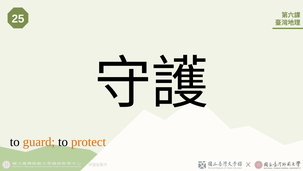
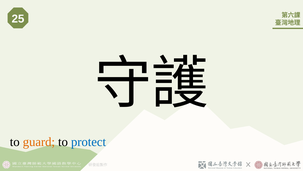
protect colour: orange -> blue
